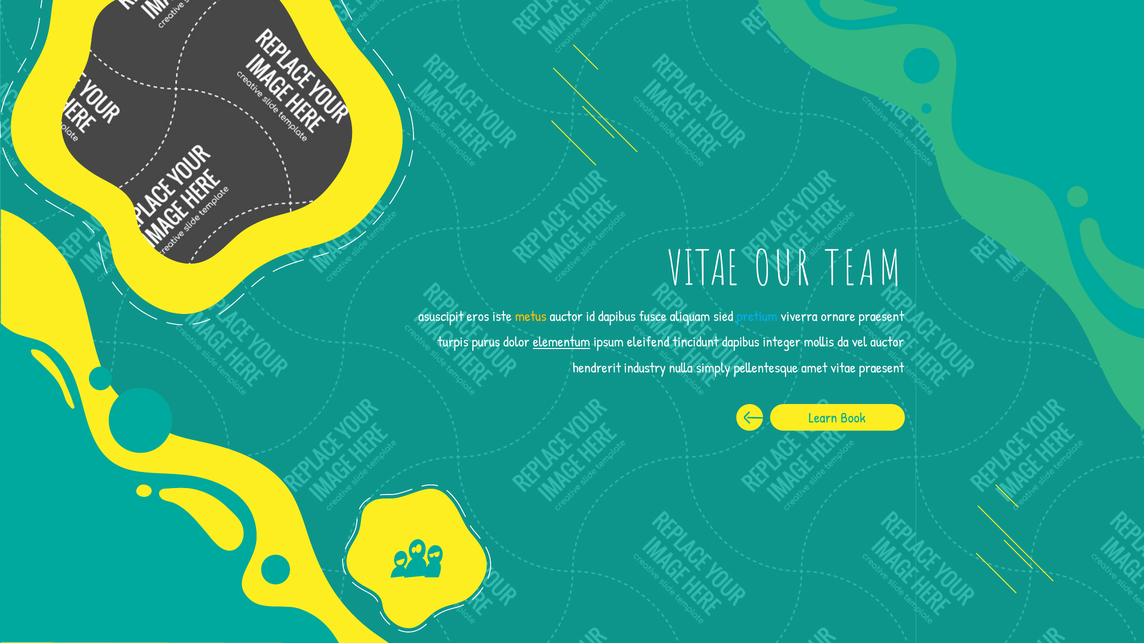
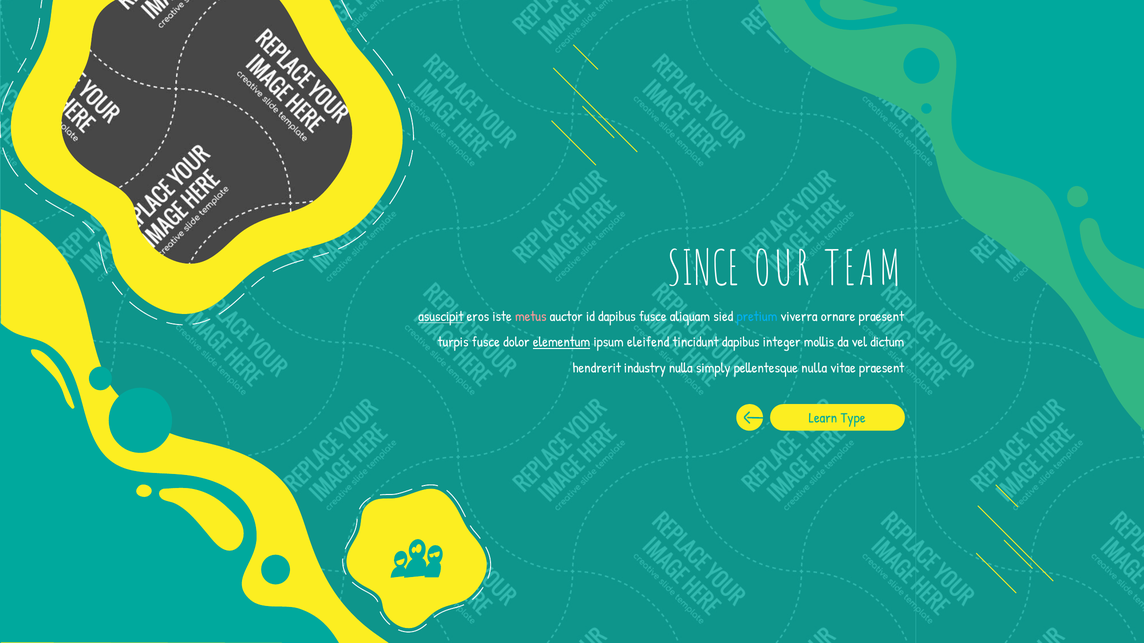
VITAE at (703, 270): VITAE -> SINCE
asuscipit underline: none -> present
metus colour: yellow -> pink
turpis purus: purus -> fusce
vel auctor: auctor -> dictum
pellentesque amet: amet -> nulla
Book: Book -> Type
